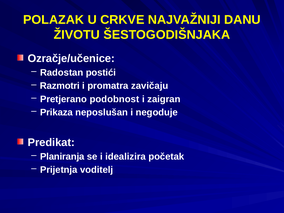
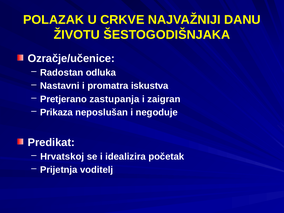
postići: postići -> odluka
Razmotri: Razmotri -> Nastavni
zavičaju: zavičaju -> iskustva
podobnost: podobnost -> zastupanja
Planiranja: Planiranja -> Hrvatskoj
